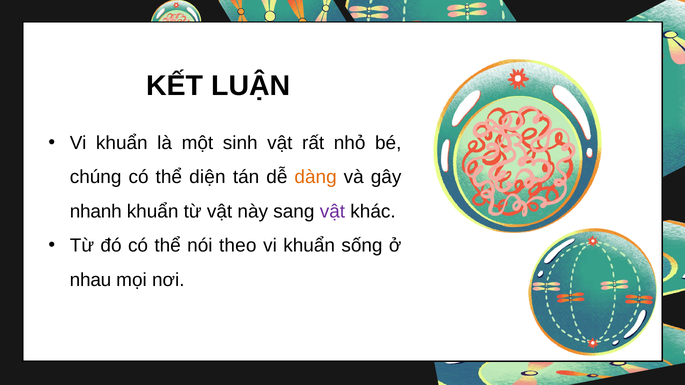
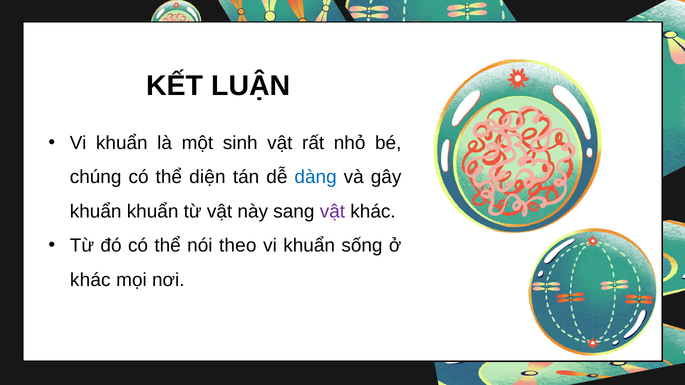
dàng colour: orange -> blue
nhanh at (96, 212): nhanh -> khuẩn
nhau at (90, 280): nhau -> khác
